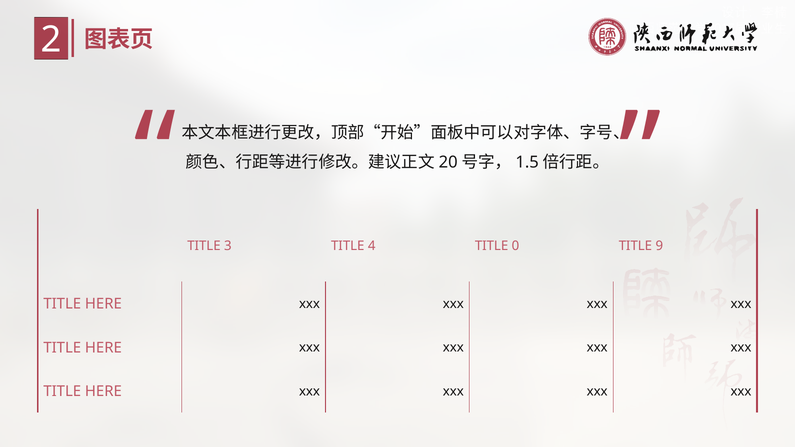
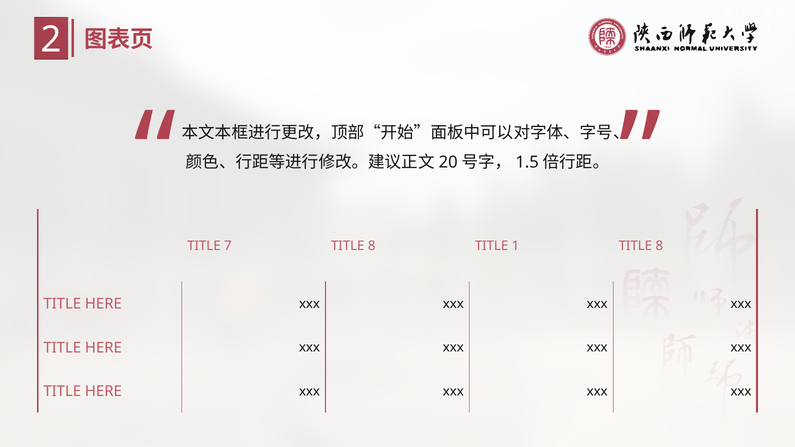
3: 3 -> 7
4 at (372, 246): 4 -> 8
0: 0 -> 1
9 at (659, 246): 9 -> 8
